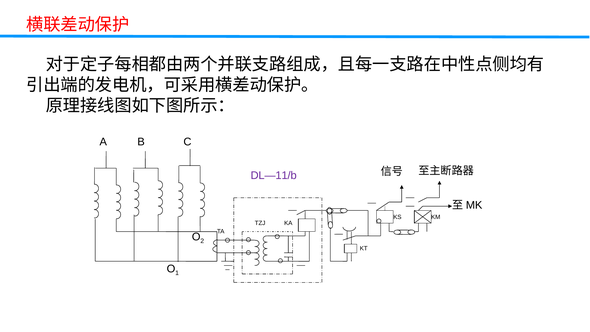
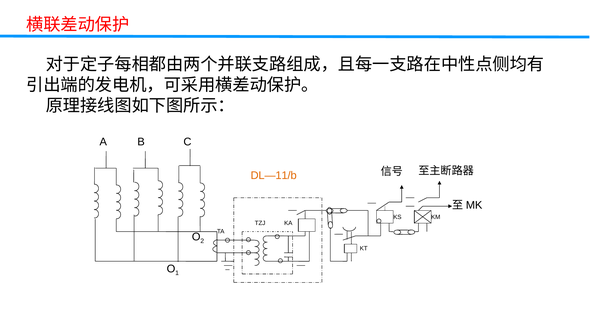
DL—11/b colour: purple -> orange
